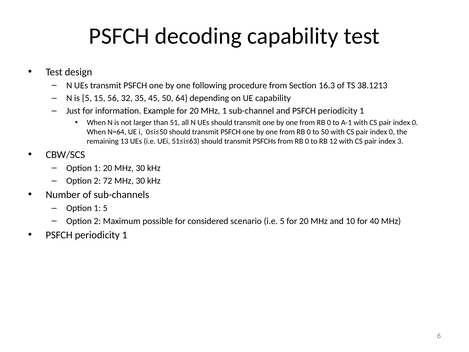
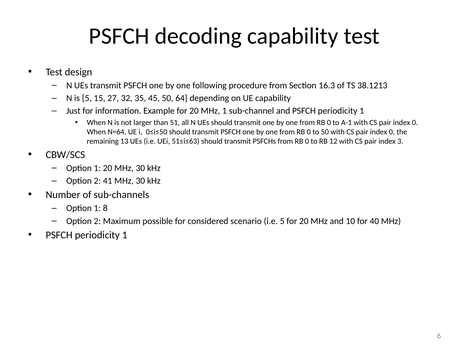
56: 56 -> 27
72: 72 -> 41
1 5: 5 -> 8
